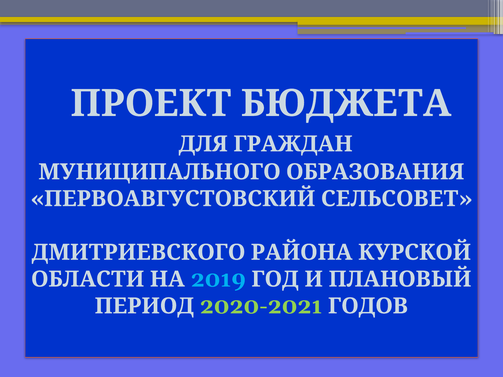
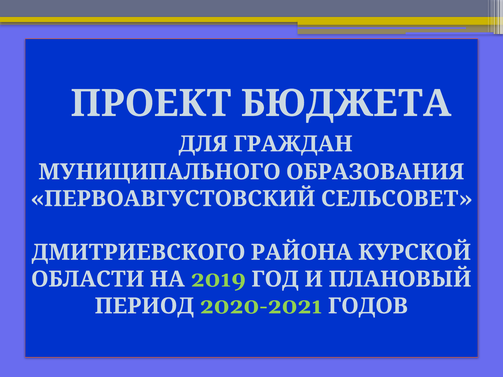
2019 colour: light blue -> light green
